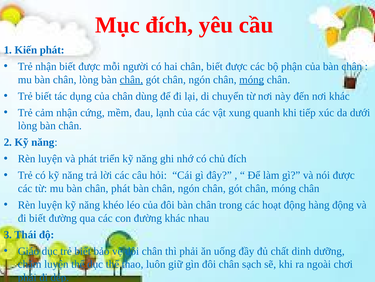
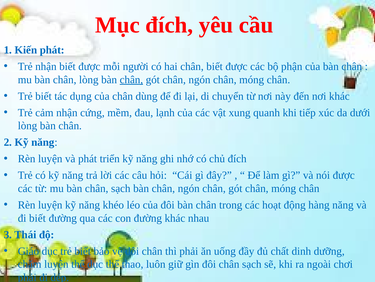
móng at (252, 79) underline: present -> none
bàn chân phát: phát -> sạch
hàng động: động -> năng
